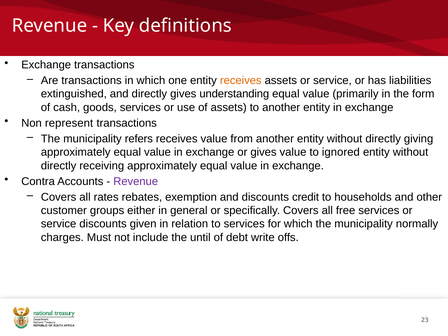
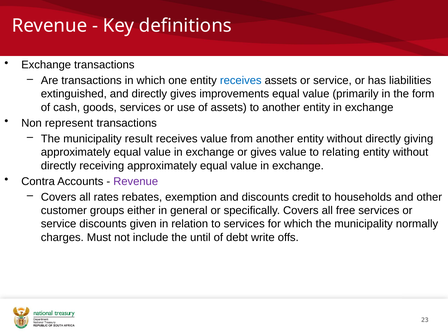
receives at (241, 81) colour: orange -> blue
understanding: understanding -> improvements
refers: refers -> result
ignored: ignored -> relating
